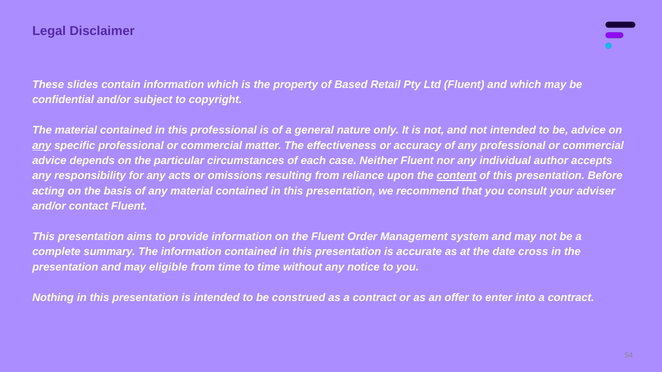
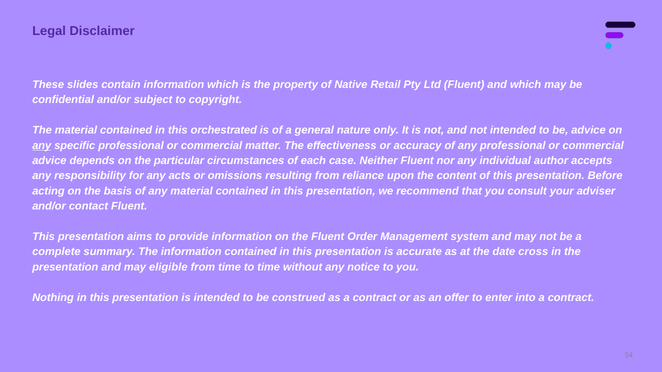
Based: Based -> Native
this professional: professional -> orchestrated
content underline: present -> none
